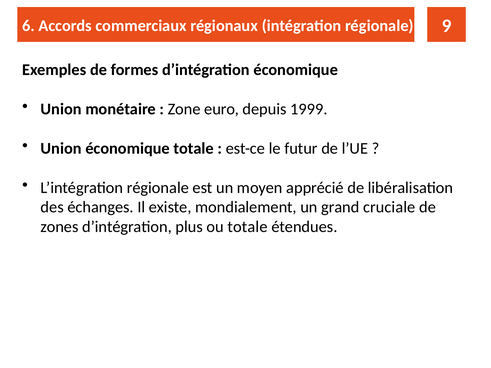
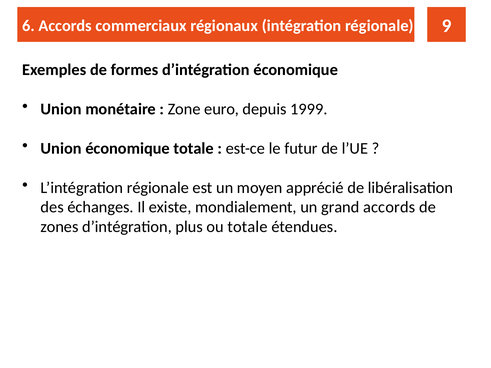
grand cruciale: cruciale -> accords
